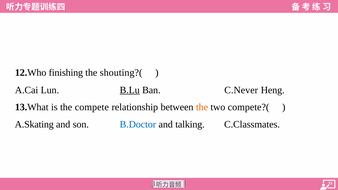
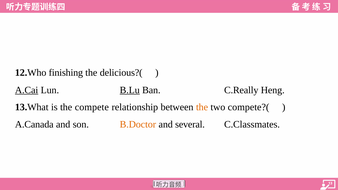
shouting?(: shouting?( -> delicious?(
A.Cai underline: none -> present
C.Never: C.Never -> C.Really
A.Skating: A.Skating -> A.Canada
B.Doctor colour: blue -> orange
talking: talking -> several
